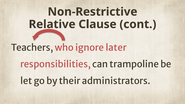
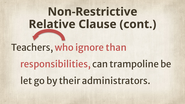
later: later -> than
